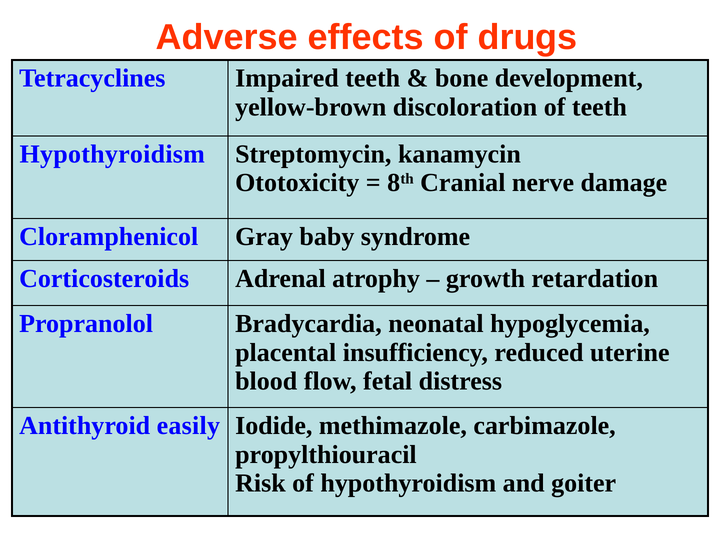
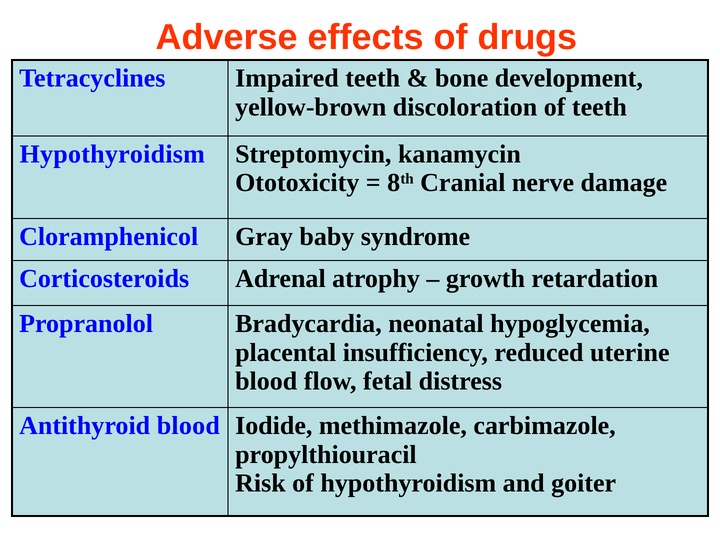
Antithyroid easily: easily -> blood
